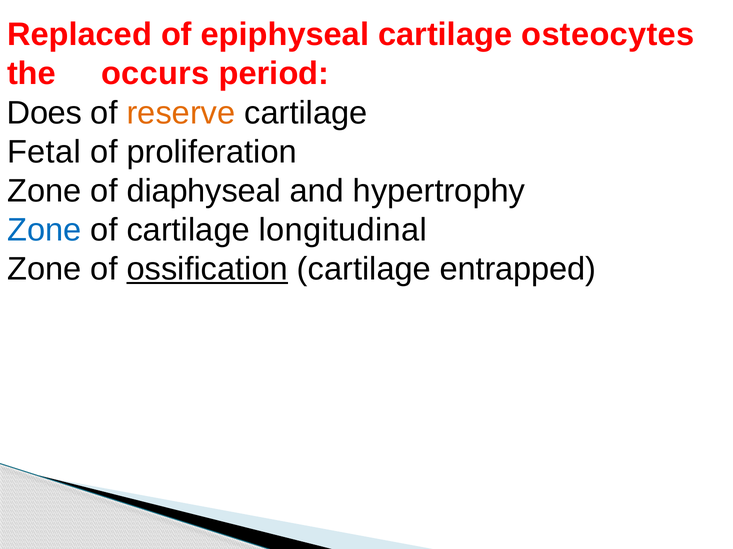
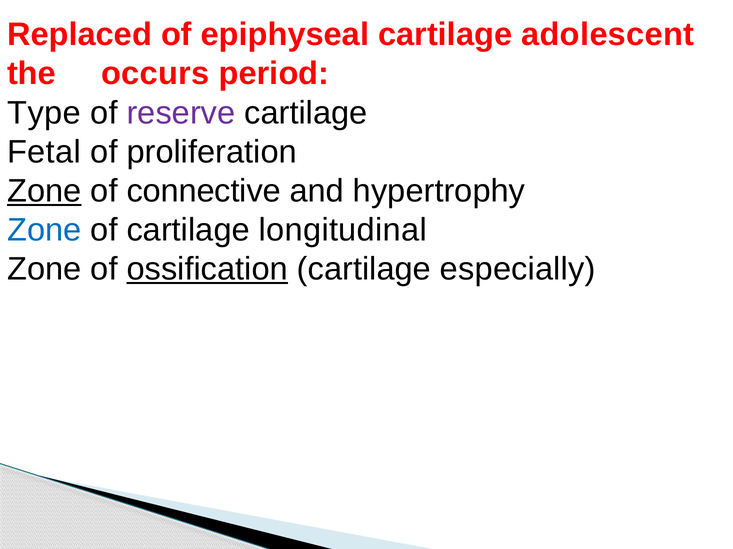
osteocytes: osteocytes -> adolescent
Does: Does -> Type
reserve colour: orange -> purple
Zone at (44, 191) underline: none -> present
diaphyseal: diaphyseal -> connective
entrapped: entrapped -> especially
